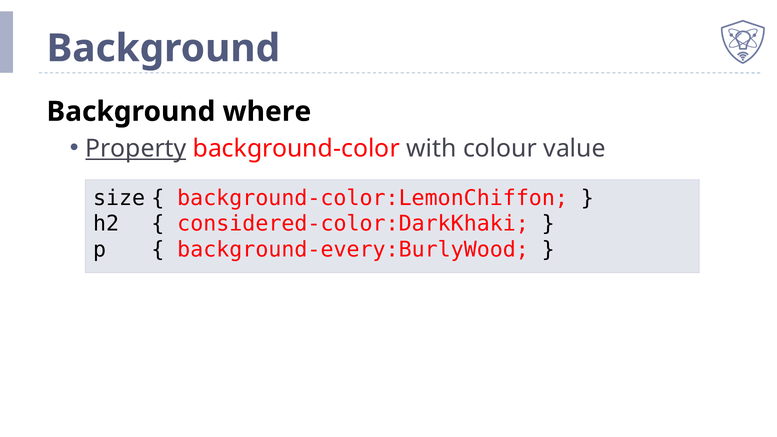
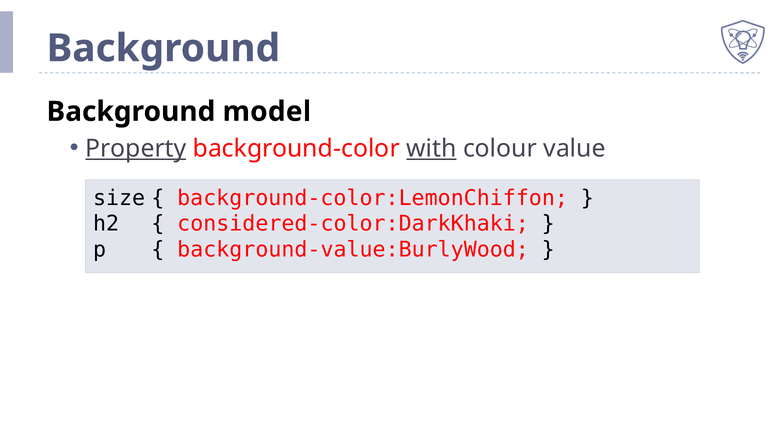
where: where -> model
with underline: none -> present
background-every:BurlyWood: background-every:BurlyWood -> background-value:BurlyWood
